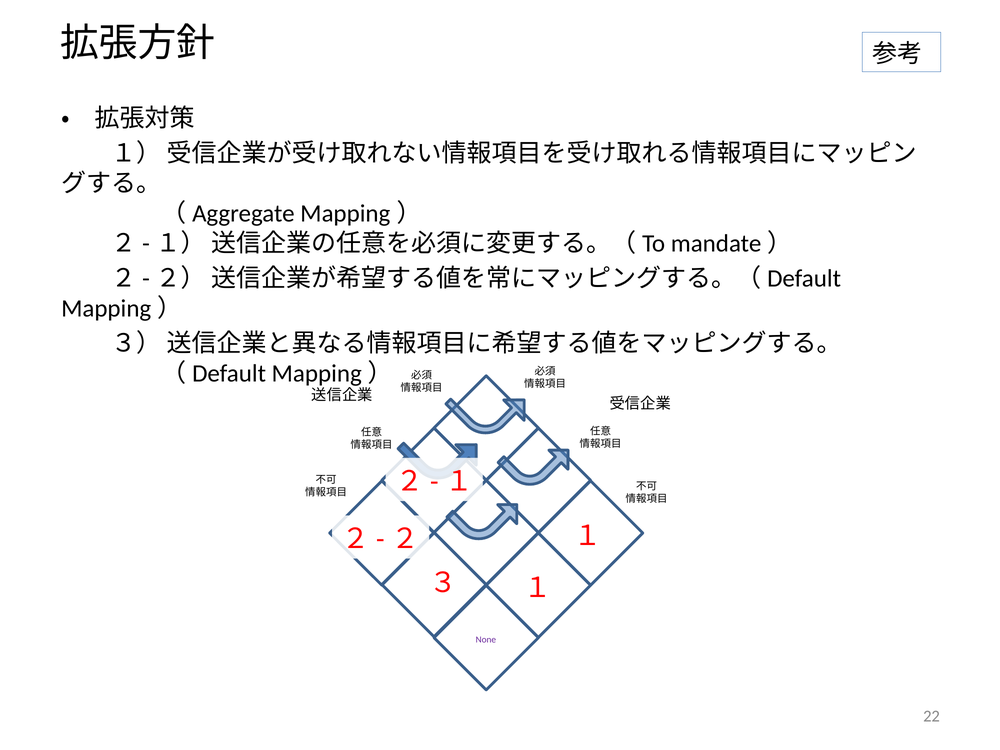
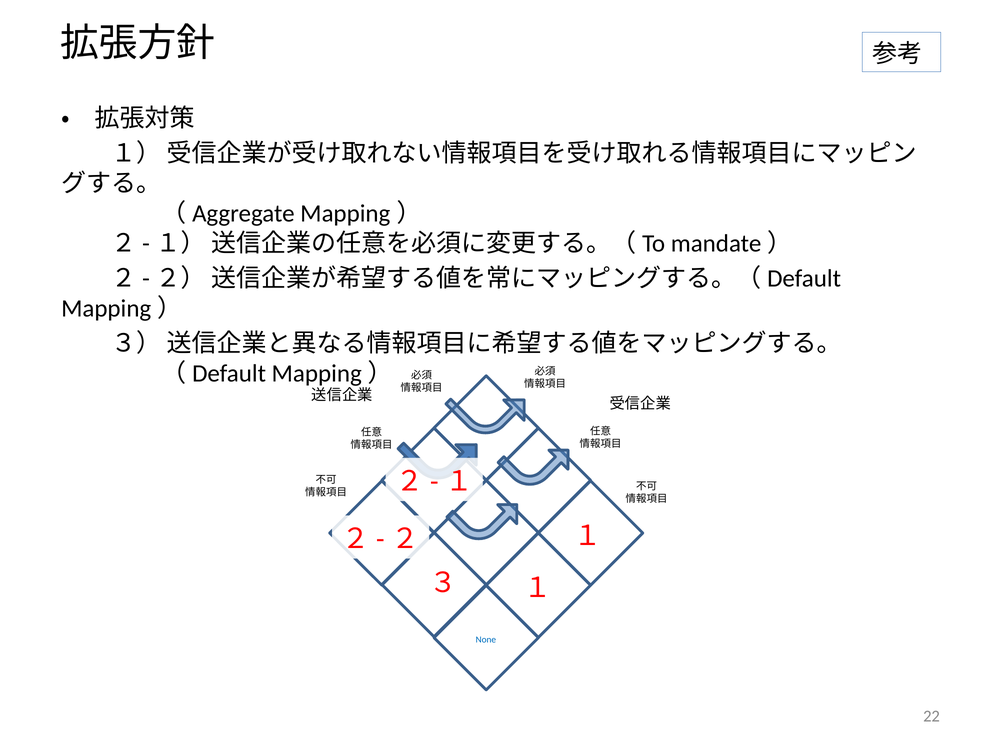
None colour: purple -> blue
